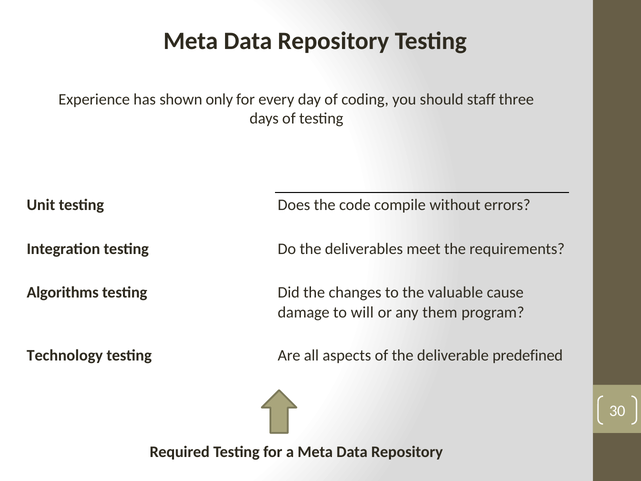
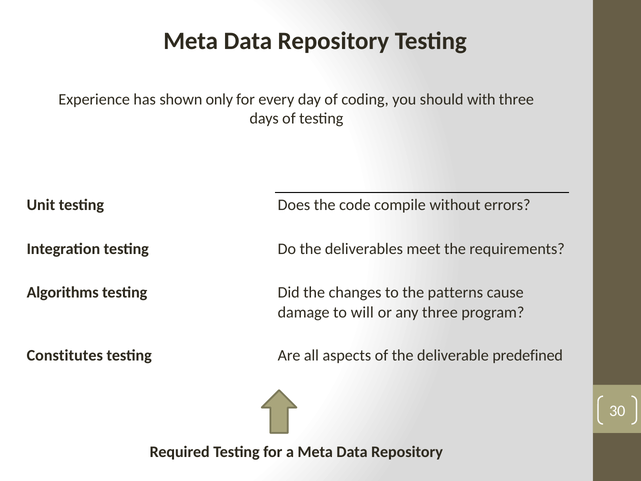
staff: staff -> with
valuable: valuable -> patterns
any them: them -> three
Technology: Technology -> Constitutes
